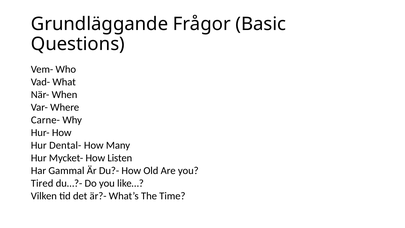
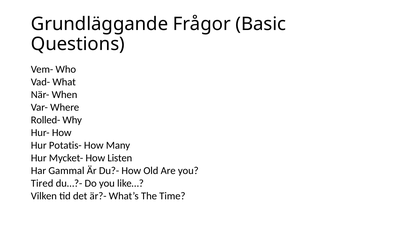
Carne-: Carne- -> Rolled-
Dental-: Dental- -> Potatis-
